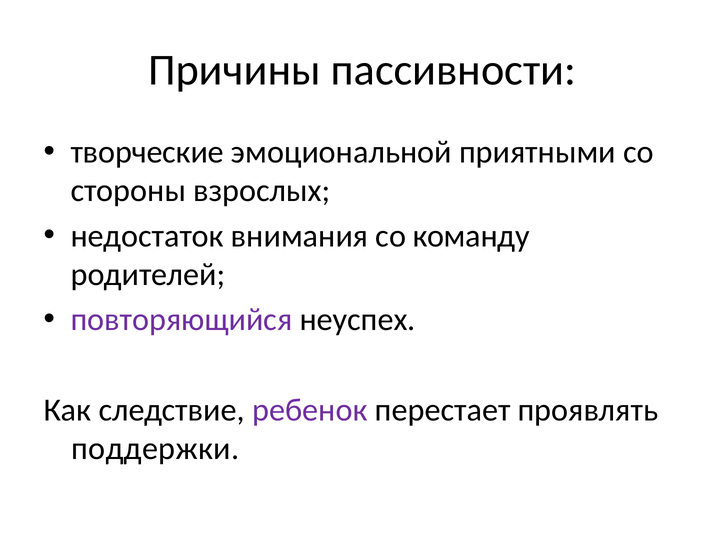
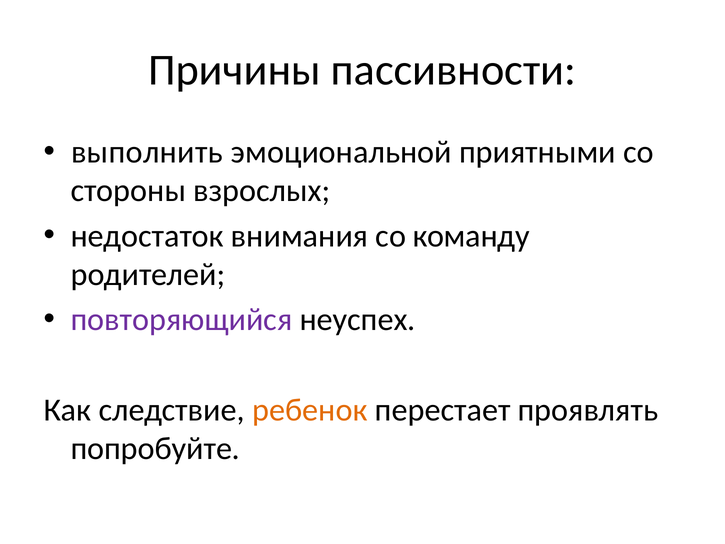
творческие: творческие -> выполнить
ребенок colour: purple -> orange
поддержки: поддержки -> попробуйте
